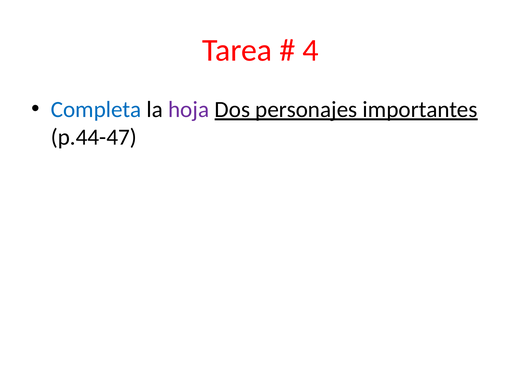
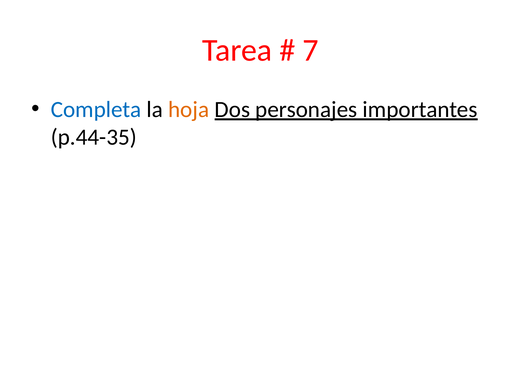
4: 4 -> 7
hoja colour: purple -> orange
p.44-47: p.44-47 -> p.44-35
